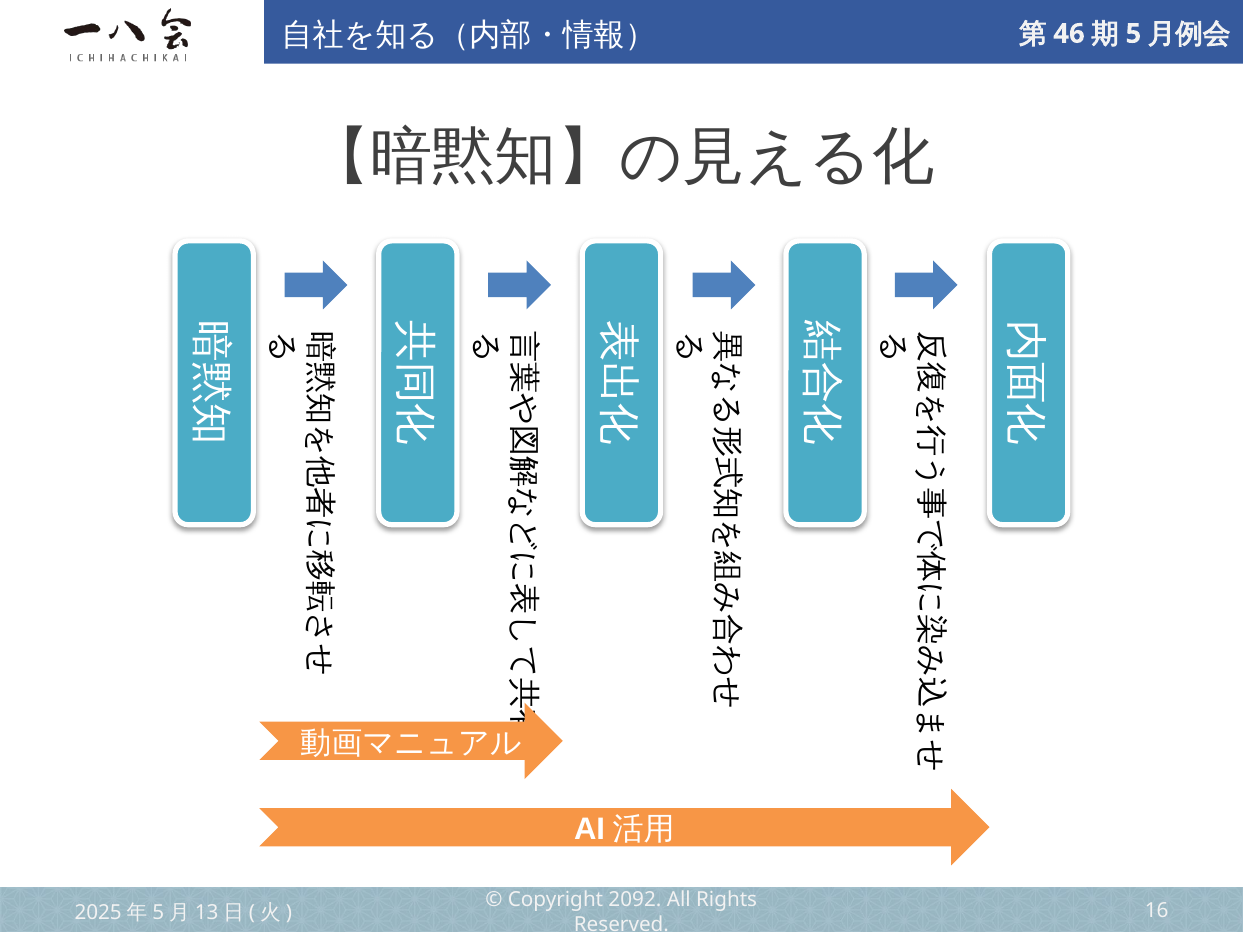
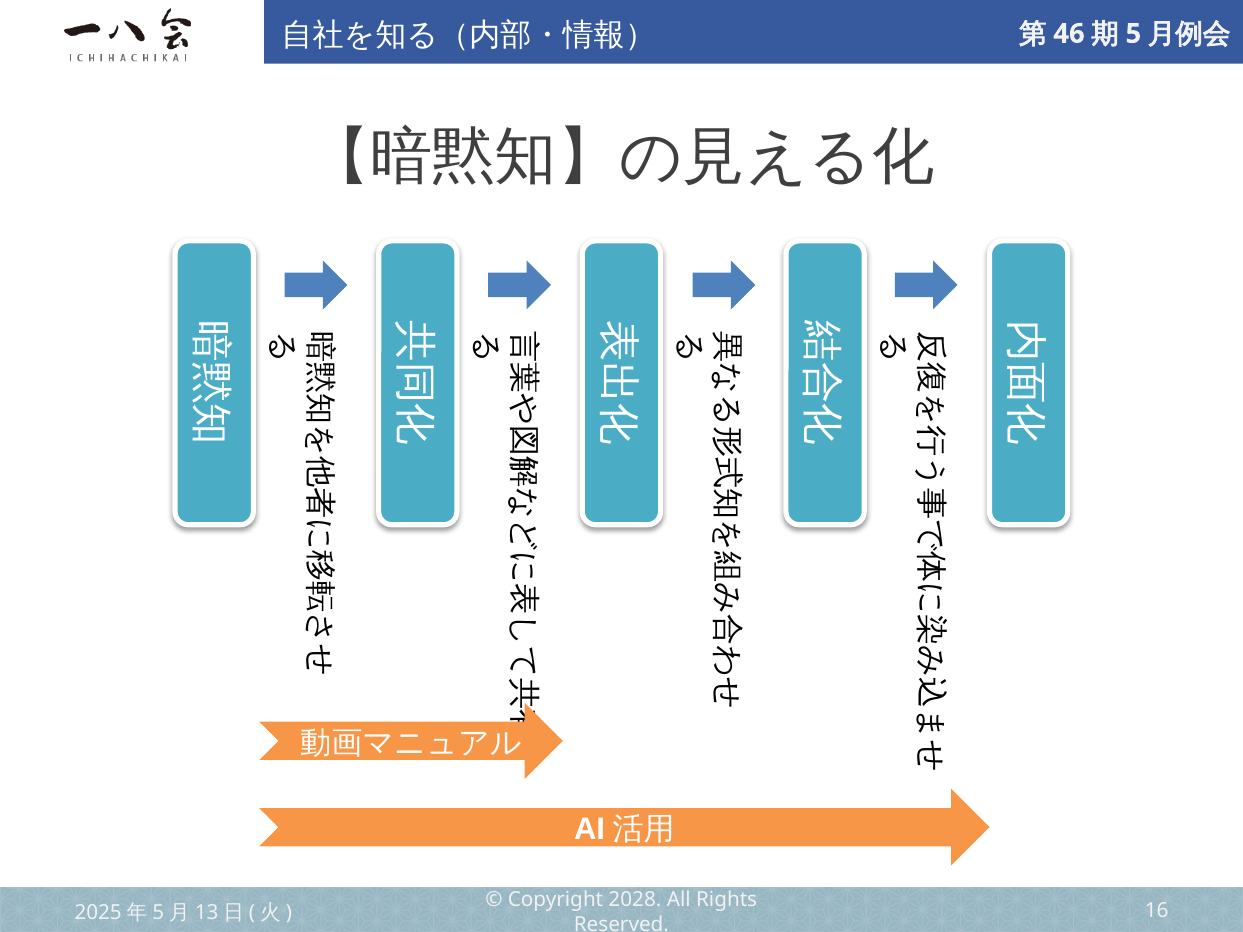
2092: 2092 -> 2028
